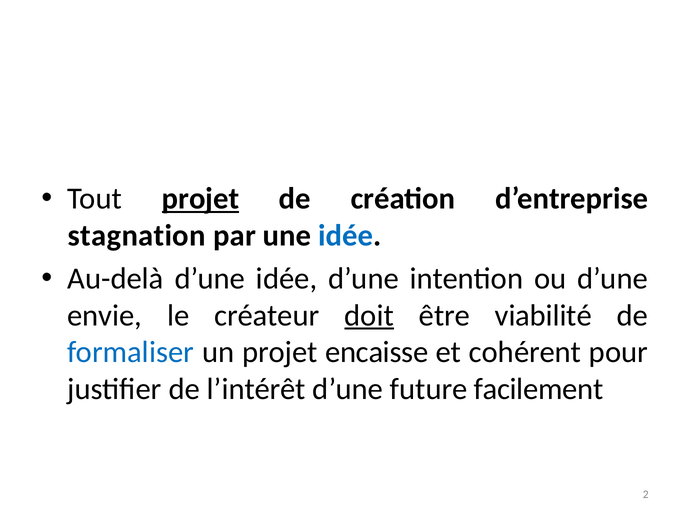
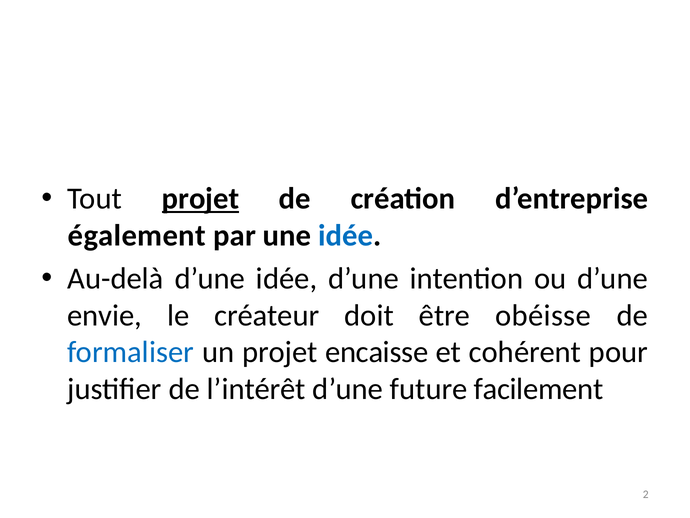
stagnation: stagnation -> également
doit underline: present -> none
viabilité: viabilité -> obéisse
